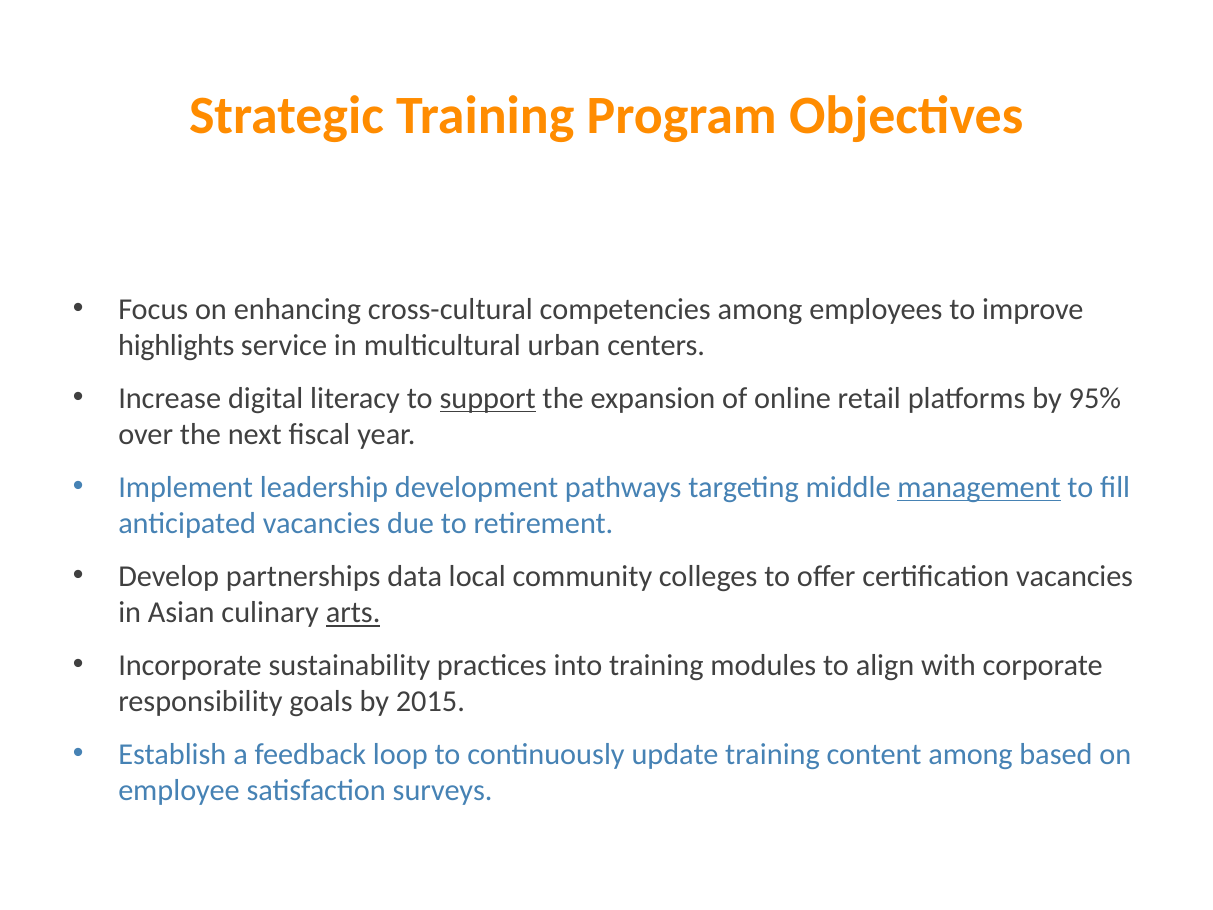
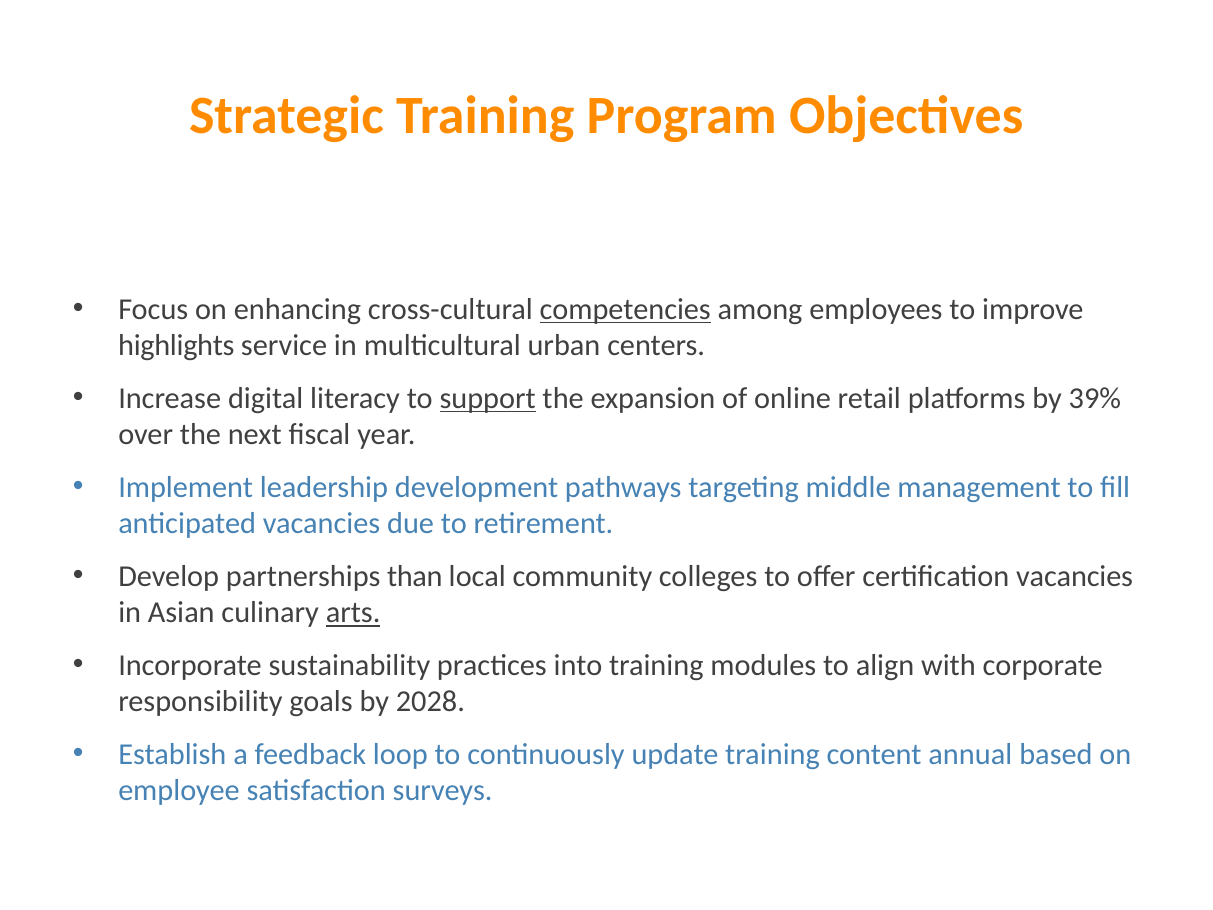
competencies underline: none -> present
95%: 95% -> 39%
management underline: present -> none
data: data -> than
2015: 2015 -> 2028
content among: among -> annual
